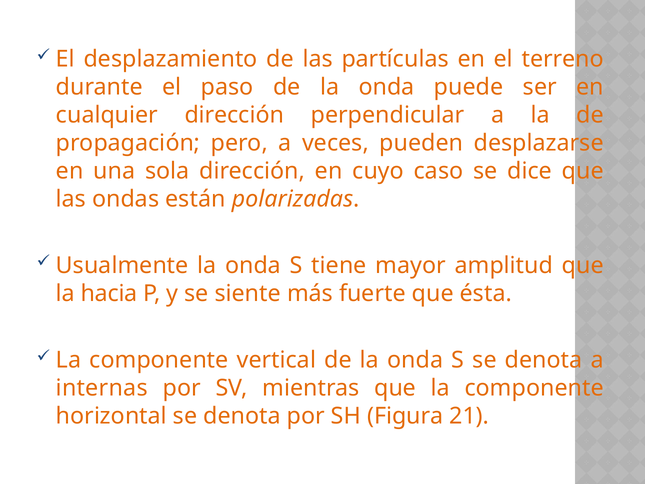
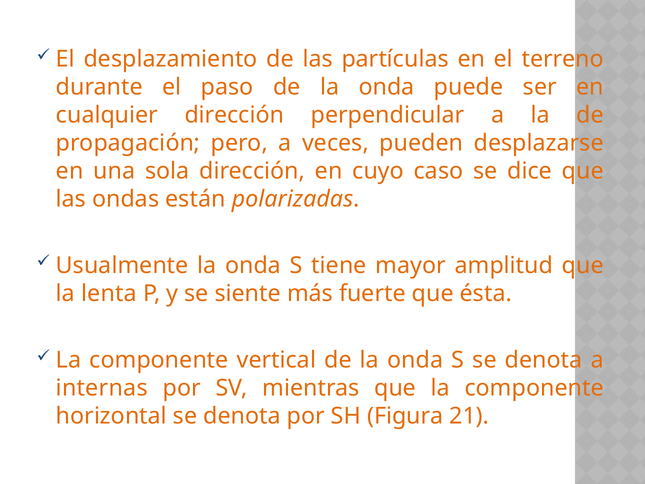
hacia: hacia -> lenta
